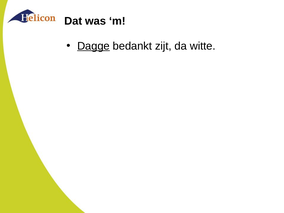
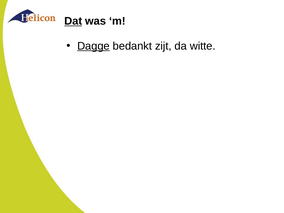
Dat underline: none -> present
